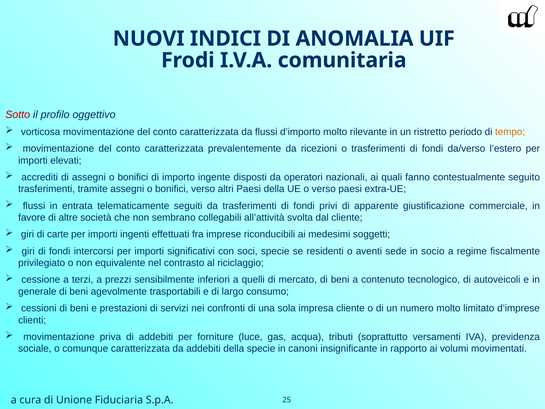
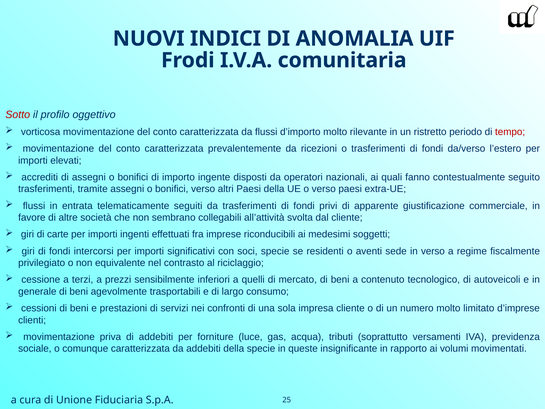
tempo colour: orange -> red
in socio: socio -> verso
canoni: canoni -> queste
